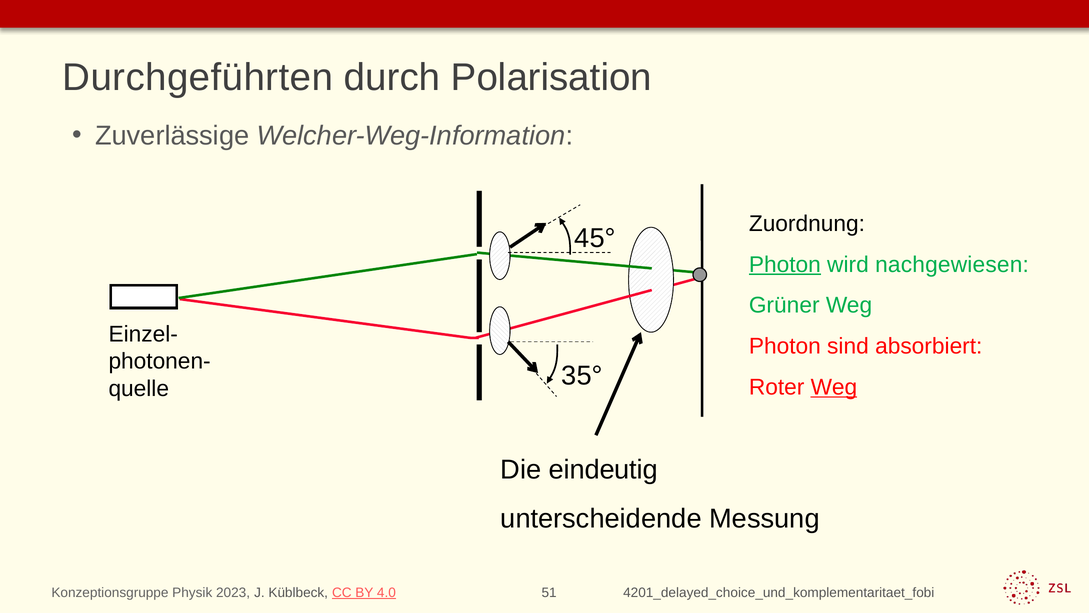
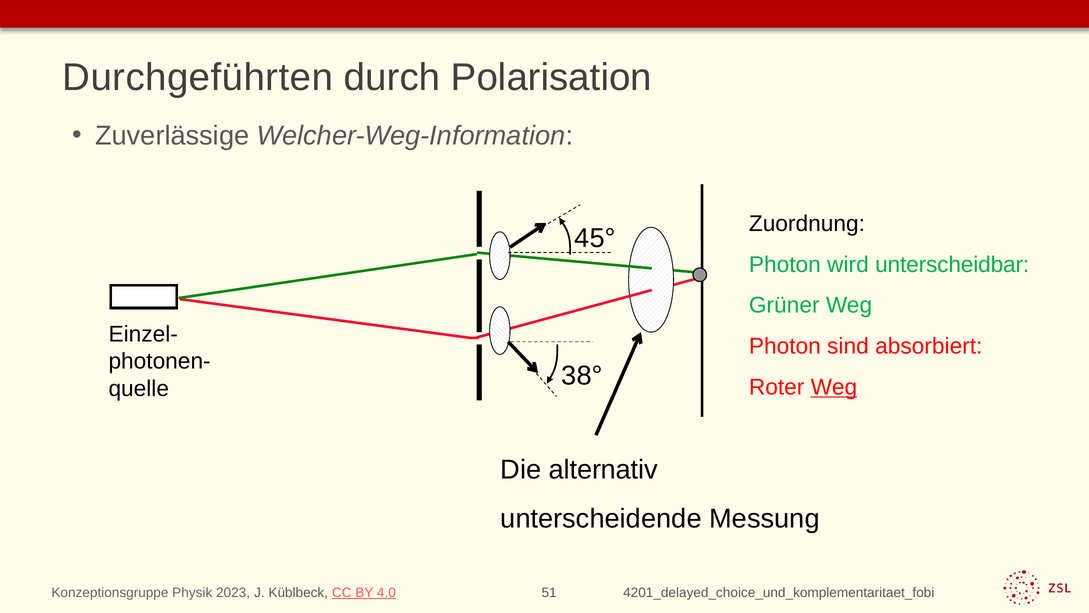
Photon at (785, 264) underline: present -> none
nachgewiesen: nachgewiesen -> unterscheidbar
35°: 35° -> 38°
eindeutig: eindeutig -> alternativ
